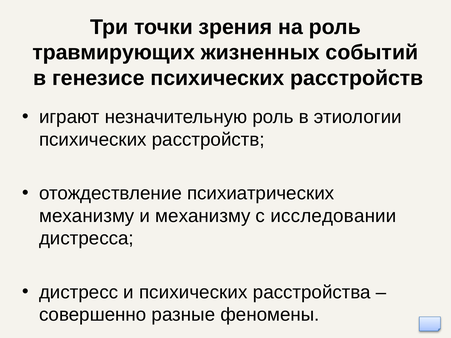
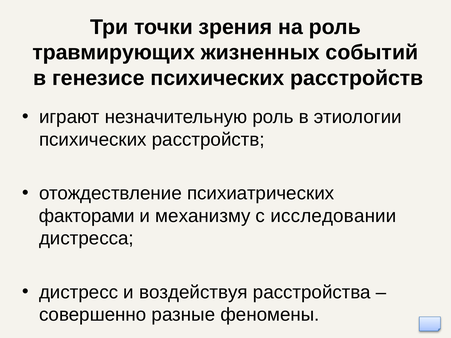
механизму at (87, 216): механизму -> факторами
и психических: психических -> воздействуя
